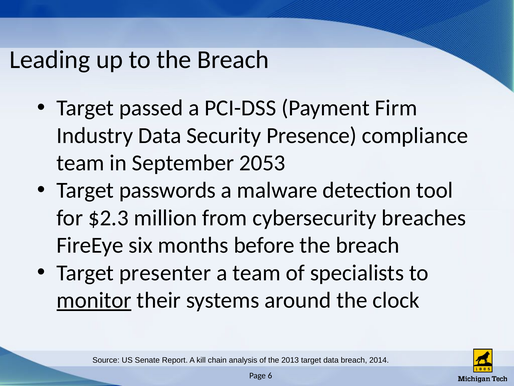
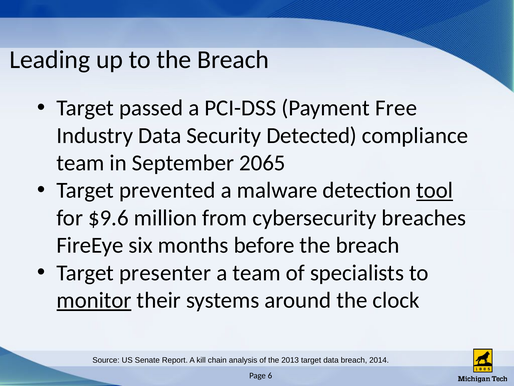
Firm: Firm -> Free
Presence: Presence -> Detected
2053: 2053 -> 2065
passwords: passwords -> prevented
tool underline: none -> present
$2.3: $2.3 -> $9.6
